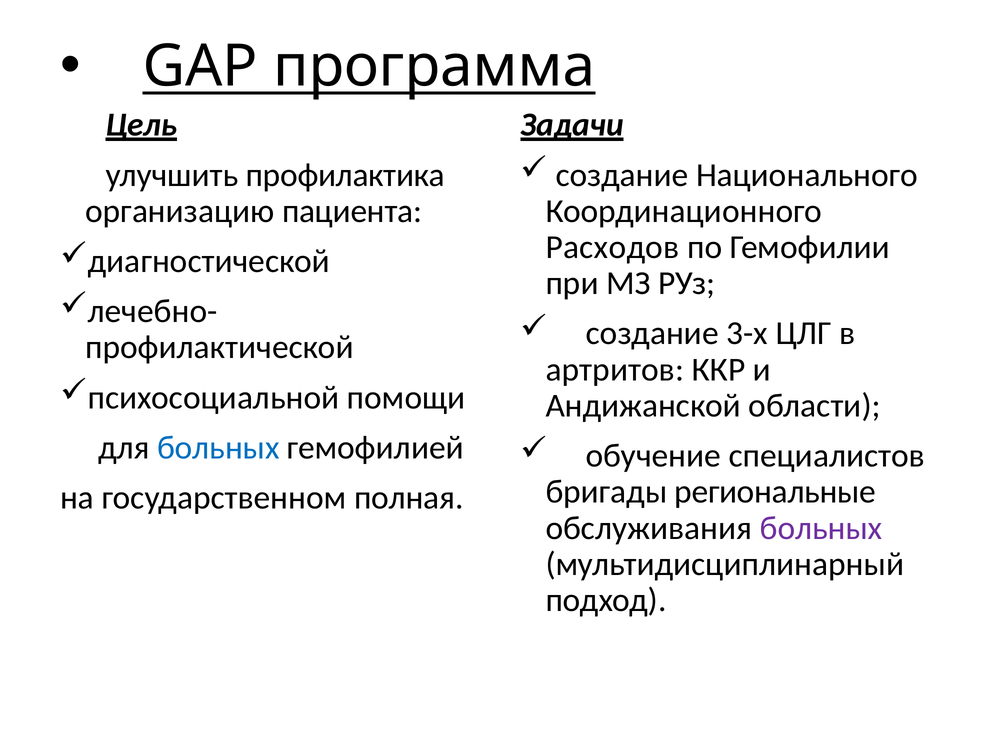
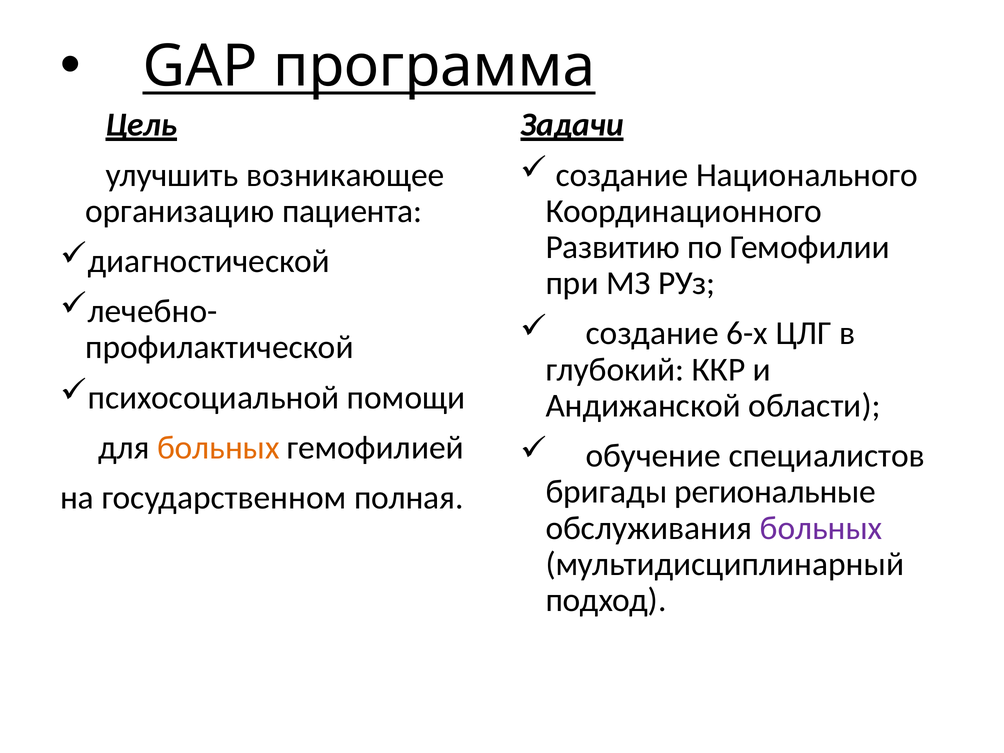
профилактика: профилактика -> возникающее
Расходов: Расходов -> Развитию
3-х: 3-х -> 6-х
артритов: артритов -> глубокий
больных at (218, 448) colour: blue -> orange
